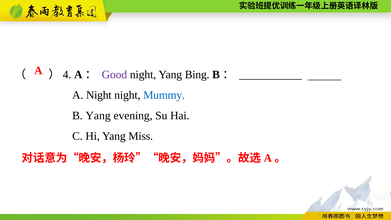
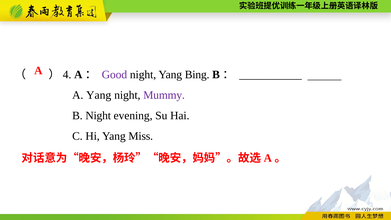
A Night: Night -> Yang
Mummy colour: blue -> purple
B Yang: Yang -> Night
